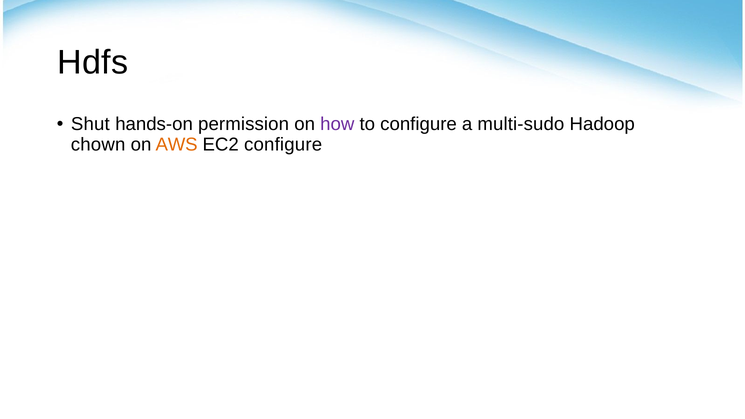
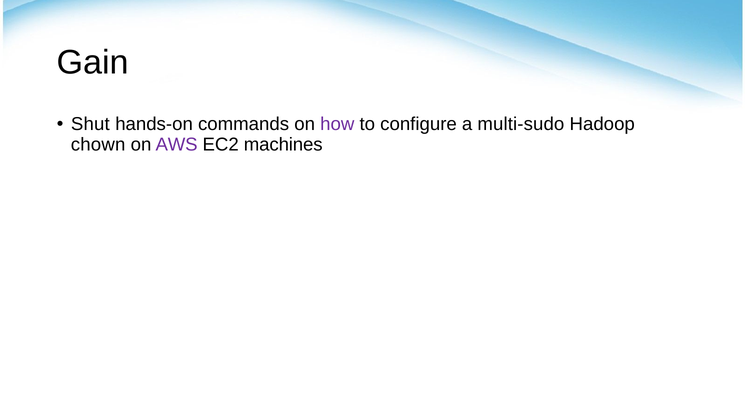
Hdfs: Hdfs -> Gain
permission: permission -> commands
AWS colour: orange -> purple
EC2 configure: configure -> machines
